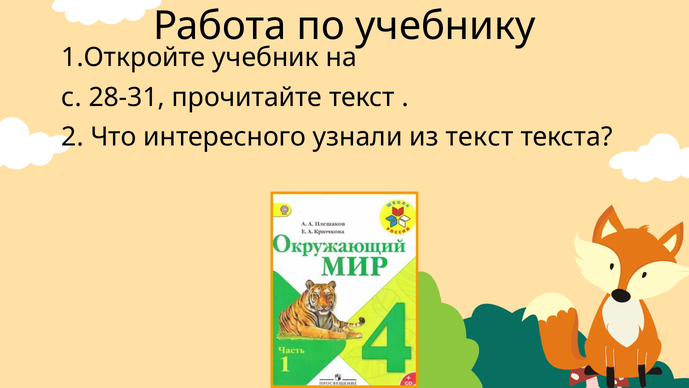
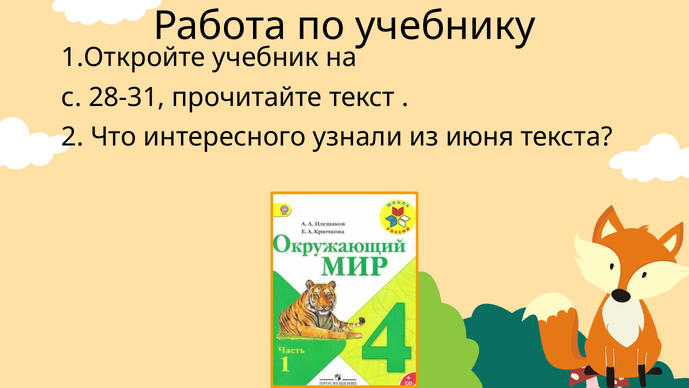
из текст: текст -> июня
